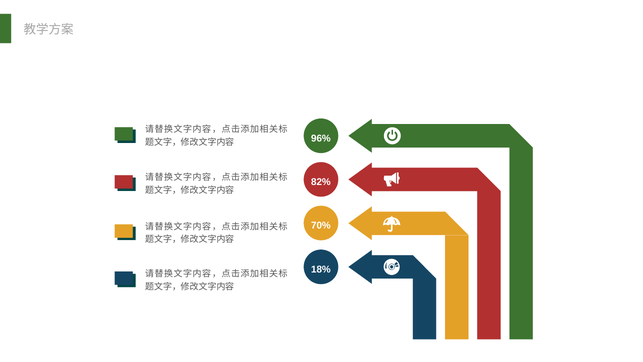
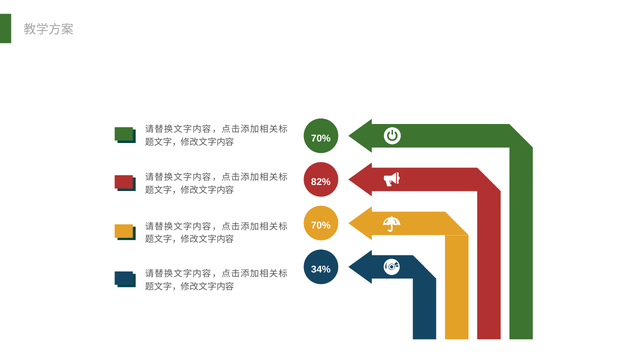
96% at (321, 138): 96% -> 70%
18%: 18% -> 34%
